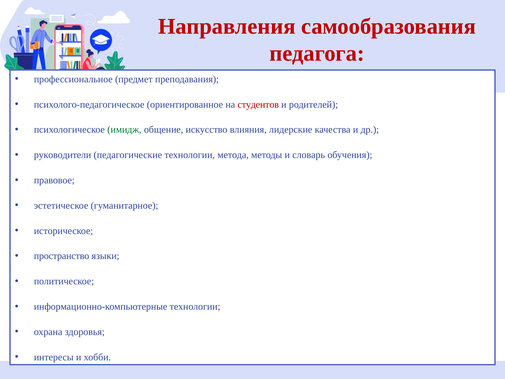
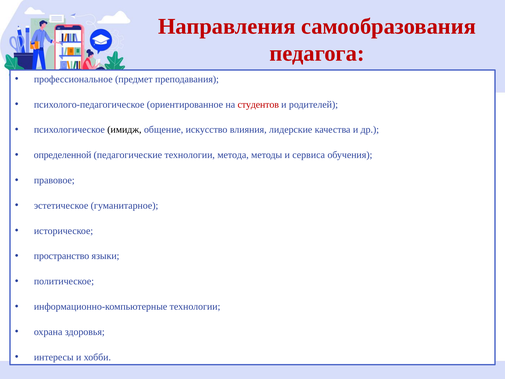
имидж colour: green -> black
руководители: руководители -> определенной
словарь: словарь -> сервиса
